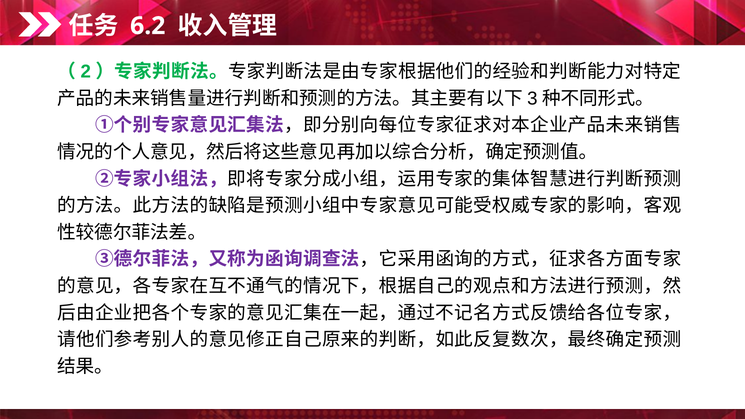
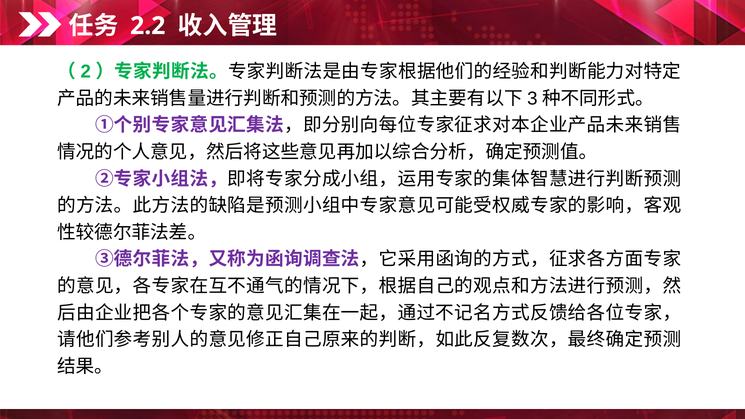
6.2: 6.2 -> 2.2
